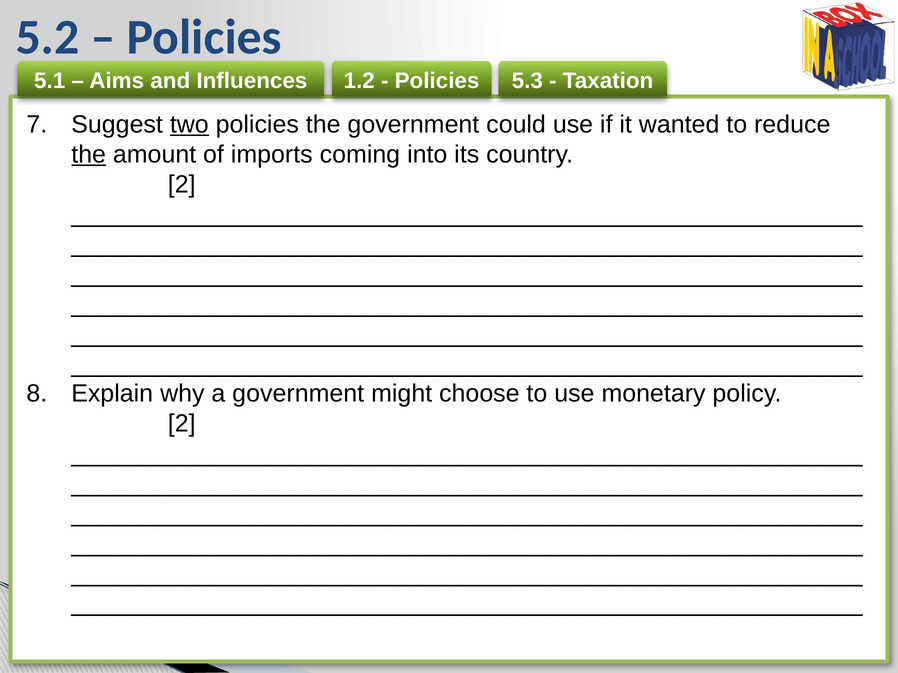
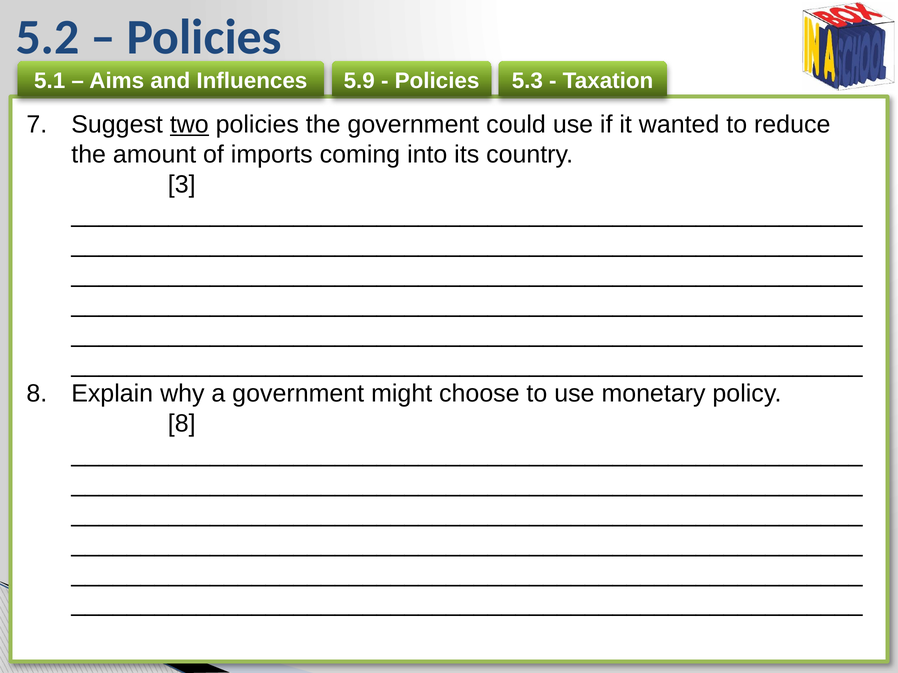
1.2: 1.2 -> 5.9
the at (89, 154) underline: present -> none
2 at (182, 184): 2 -> 3
2 at (182, 424): 2 -> 8
